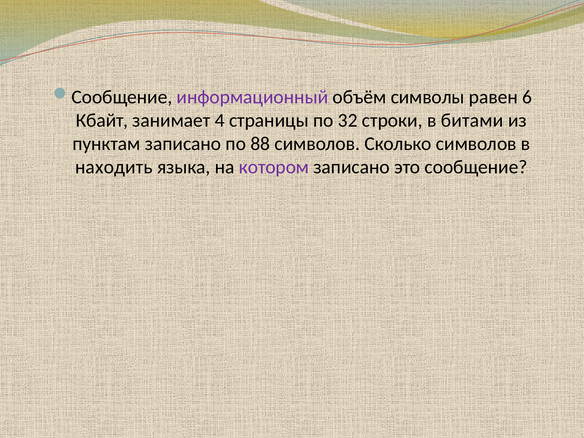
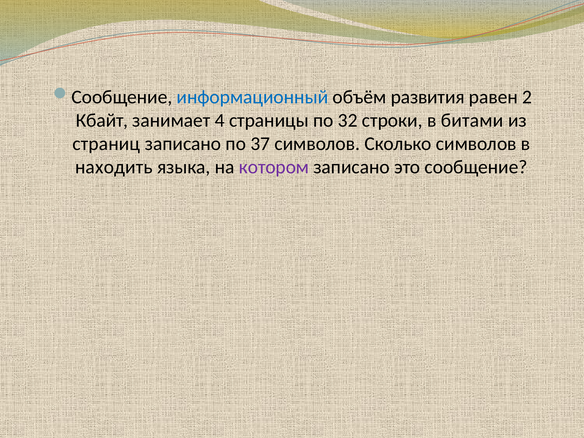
информационный colour: purple -> blue
символы: символы -> развития
6: 6 -> 2
пунктам: пунктам -> страниц
88: 88 -> 37
